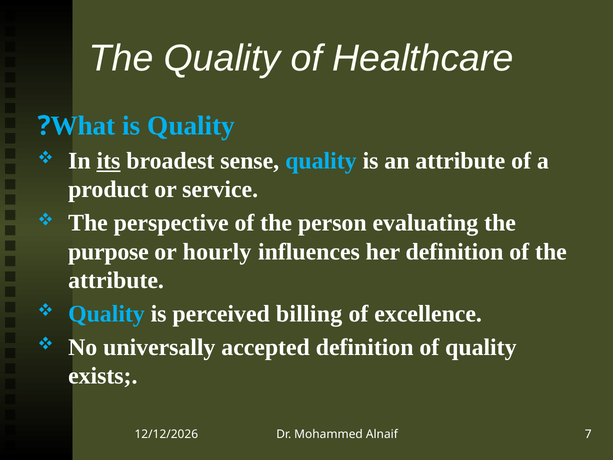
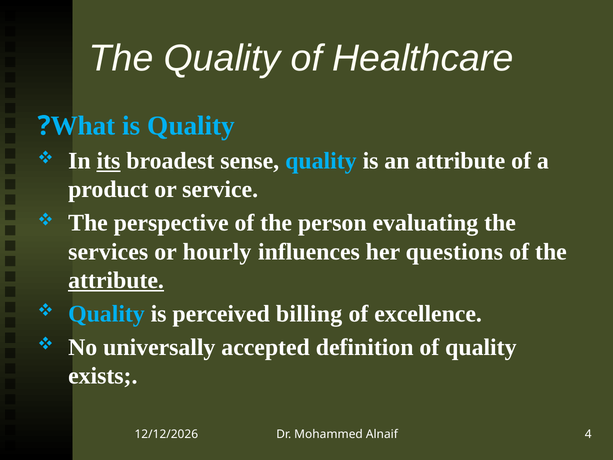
purpose: purpose -> services
her definition: definition -> questions
attribute at (116, 280) underline: none -> present
7: 7 -> 4
